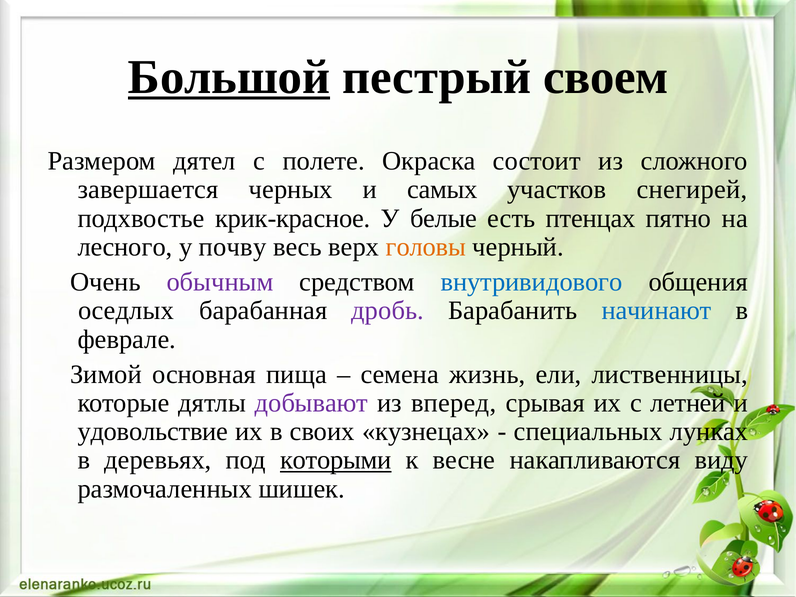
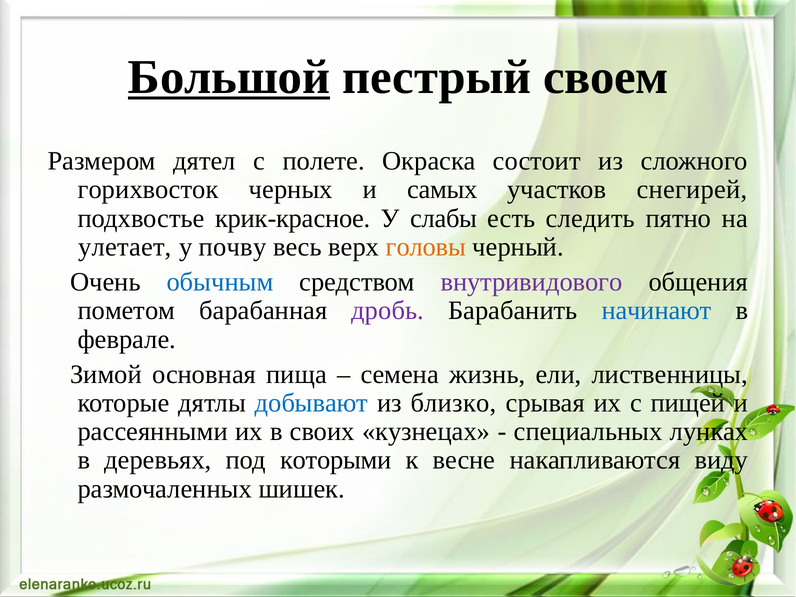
завершается: завершается -> горихвосток
белые: белые -> слабы
птенцах: птенцах -> следить
лесного: лесного -> улетает
обычным colour: purple -> blue
внутривидового colour: blue -> purple
оседлых: оседлых -> пометом
добывают colour: purple -> blue
вперед: вперед -> близко
летней: летней -> пищей
удовольствие: удовольствие -> рассеянными
которыми underline: present -> none
